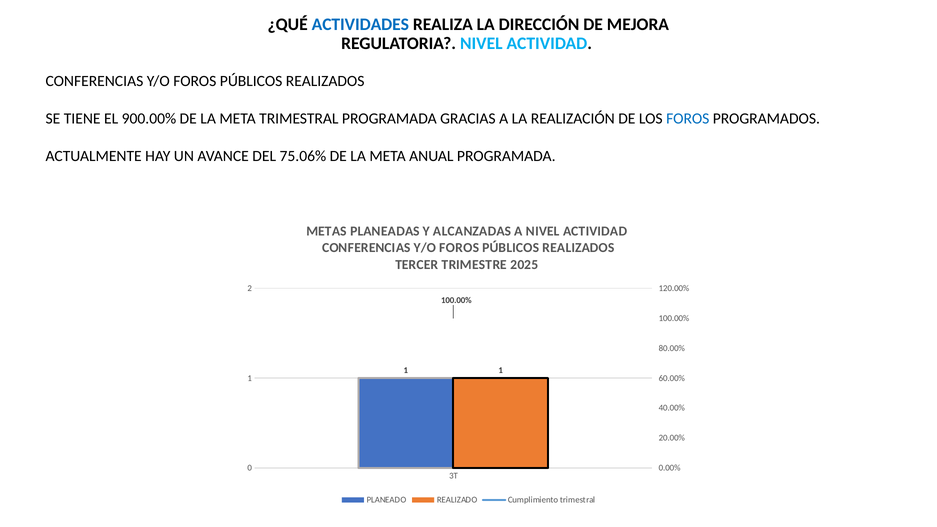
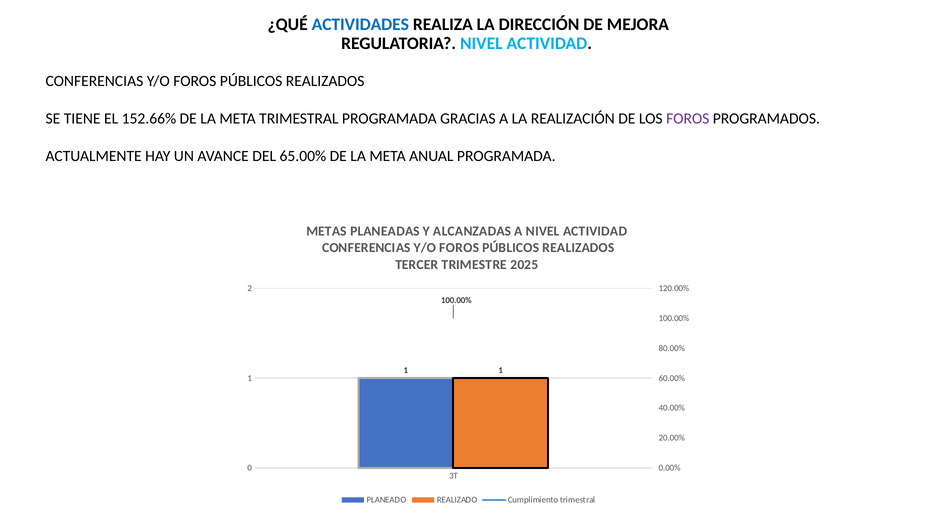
900.00%: 900.00% -> 152.66%
FOROS at (688, 118) colour: blue -> purple
75.06%: 75.06% -> 65.00%
